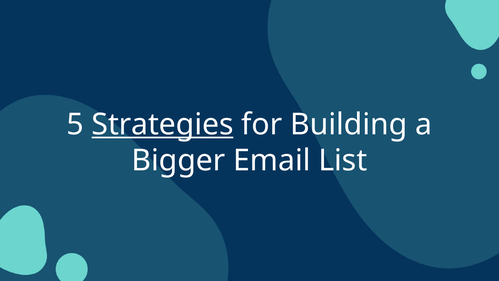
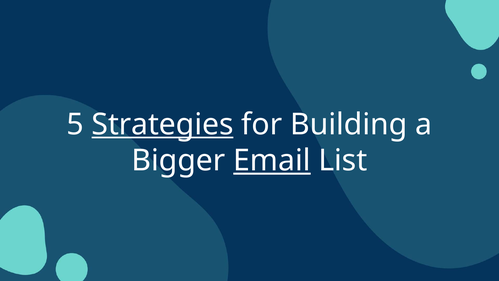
Email underline: none -> present
